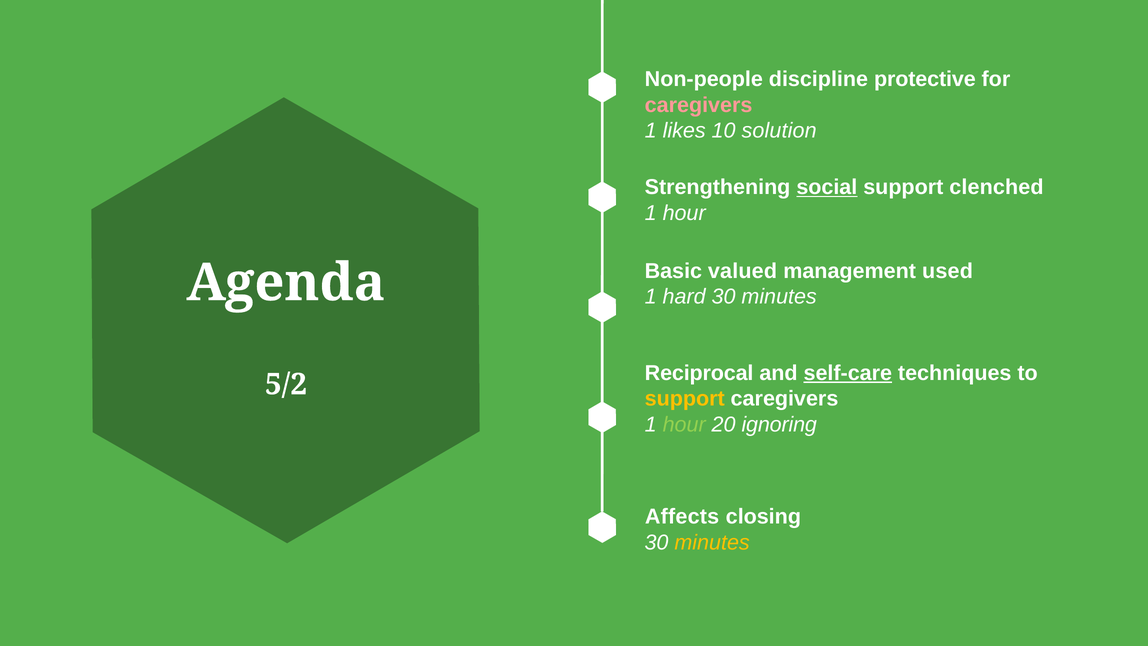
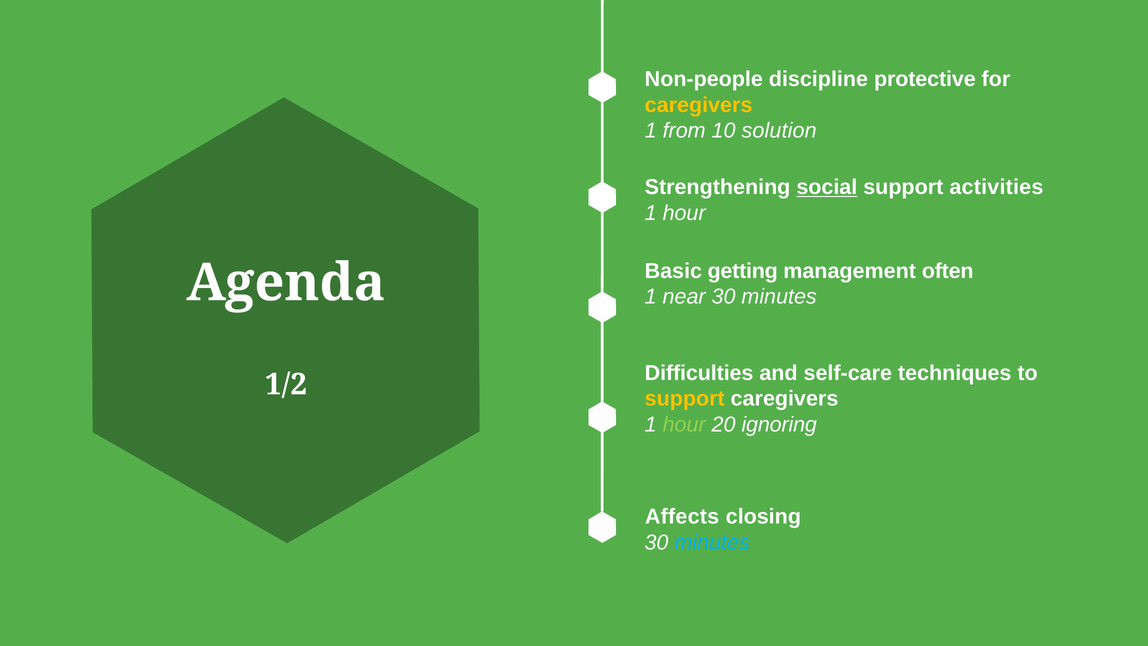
caregivers at (699, 105) colour: pink -> yellow
likes: likes -> from
clenched: clenched -> activities
valued: valued -> getting
used: used -> often
hard: hard -> near
Reciprocal: Reciprocal -> Difficulties
self-care underline: present -> none
5/2: 5/2 -> 1/2
minutes at (712, 542) colour: yellow -> light blue
